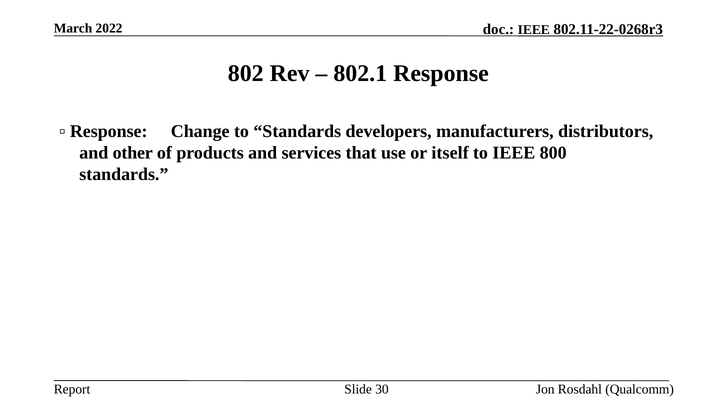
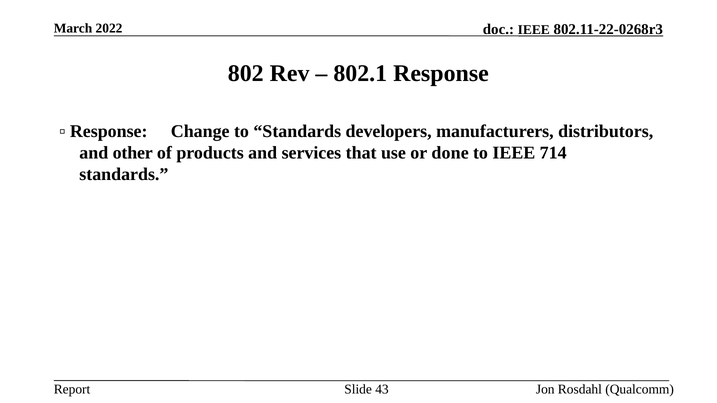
itself: itself -> done
800: 800 -> 714
30: 30 -> 43
